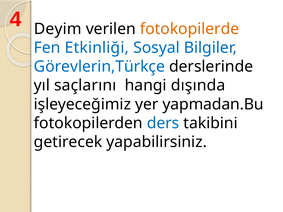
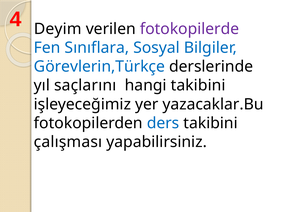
fotokopilerde colour: orange -> purple
Etkinliği: Etkinliği -> Sınıflara
hangi dışında: dışında -> takibini
yapmadan.Bu: yapmadan.Bu -> yazacaklar.Bu
getirecek: getirecek -> çalışması
